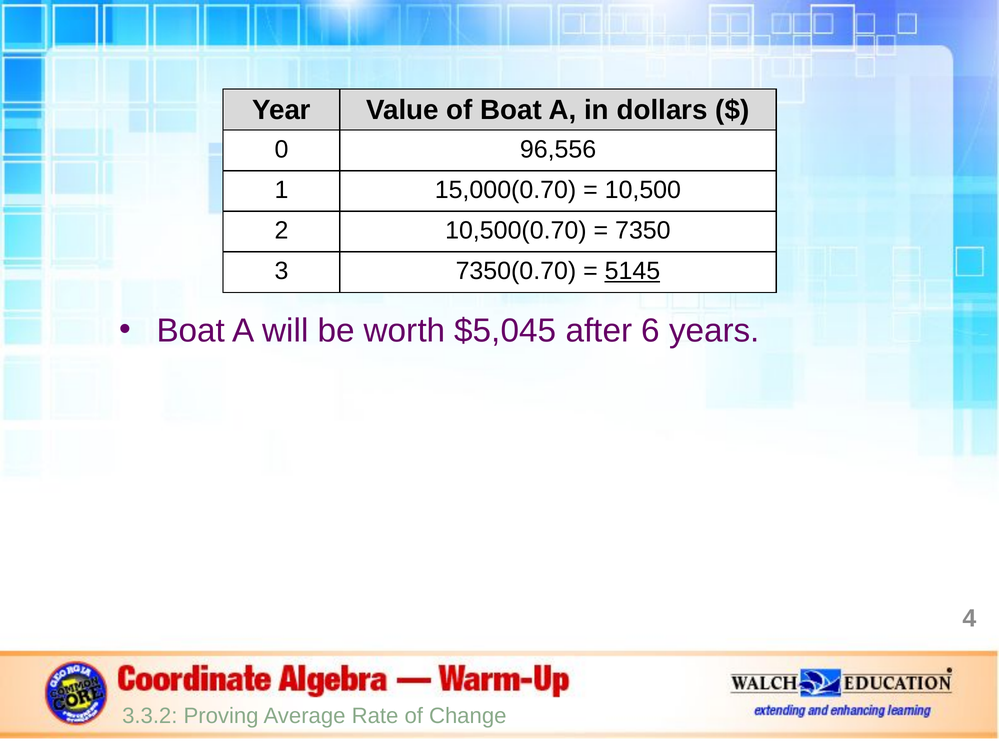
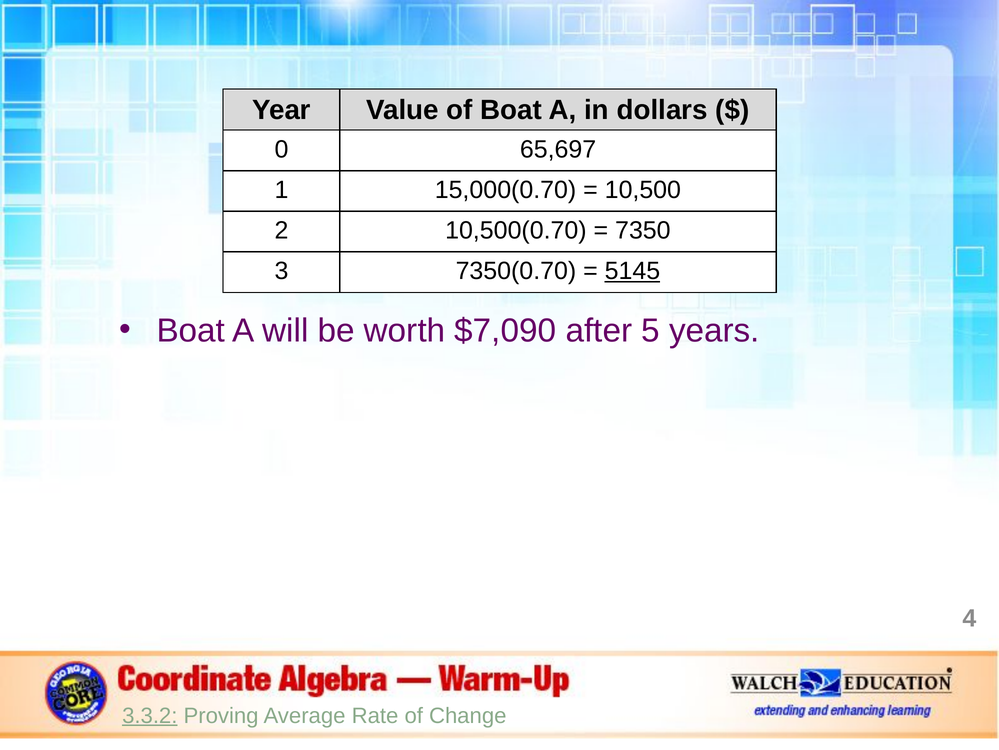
96,556: 96,556 -> 65,697
$5,045: $5,045 -> $7,090
6: 6 -> 5
3.3.2 underline: none -> present
